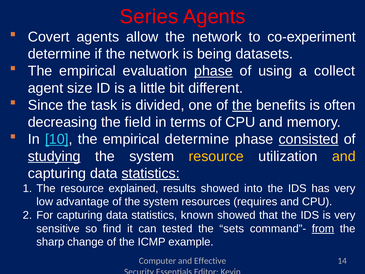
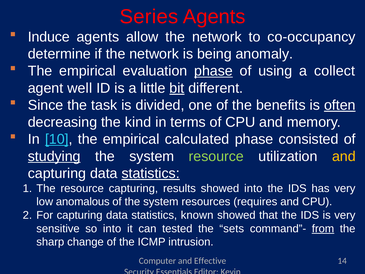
Covert: Covert -> Induce
co-experiment: co-experiment -> co-occupancy
datasets: datasets -> anomaly
size: size -> well
bit underline: none -> present
the at (242, 105) underline: present -> none
often underline: none -> present
field: field -> kind
empirical determine: determine -> calculated
consisted underline: present -> none
resource at (216, 156) colour: yellow -> light green
resource explained: explained -> capturing
advantage: advantage -> anomalous
so find: find -> into
example: example -> intrusion
